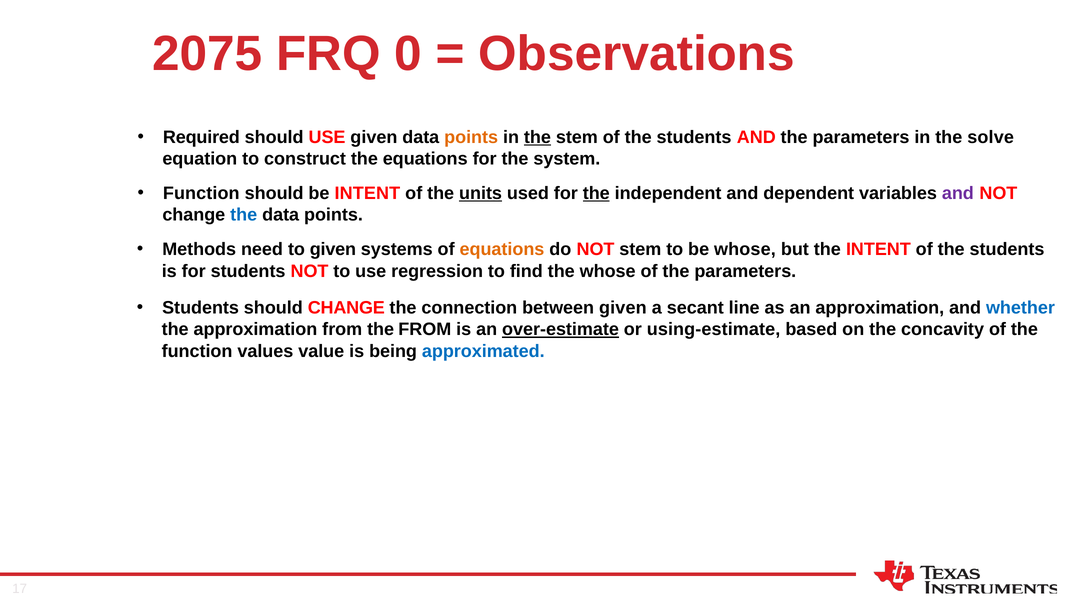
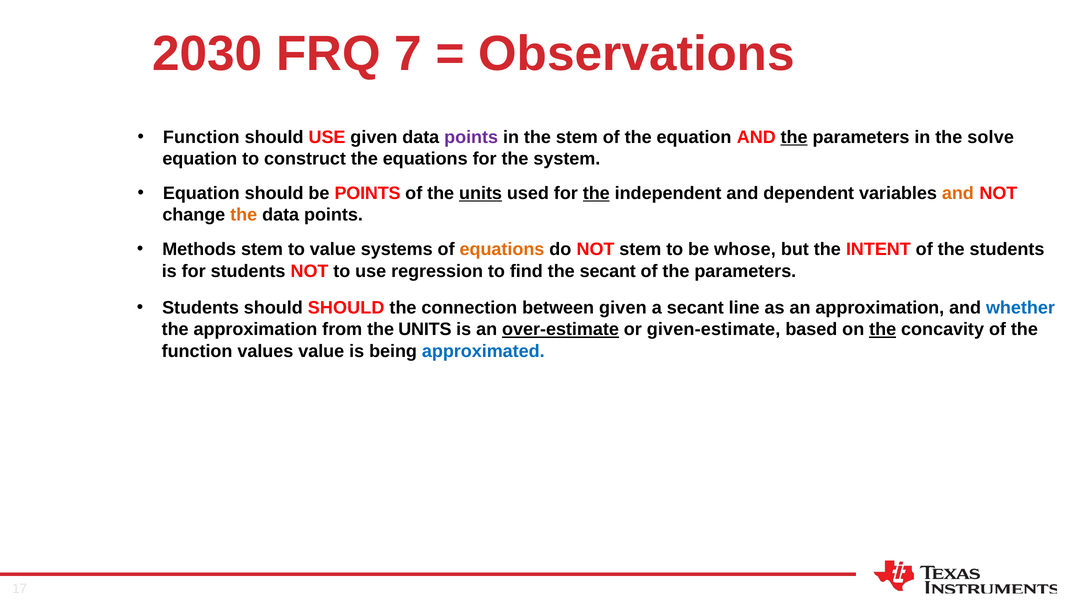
2075: 2075 -> 2030
0: 0 -> 7
Required at (201, 137): Required -> Function
points at (471, 137) colour: orange -> purple
the at (537, 137) underline: present -> none
stem of the students: students -> equation
the at (794, 137) underline: none -> present
Function at (201, 193): Function -> Equation
be INTENT: INTENT -> POINTS
and at (958, 193) colour: purple -> orange
the at (244, 215) colour: blue -> orange
Methods need: need -> stem
to given: given -> value
the whose: whose -> secant
should CHANGE: CHANGE -> SHOULD
from the FROM: FROM -> UNITS
using-estimate: using-estimate -> given-estimate
the at (883, 330) underline: none -> present
